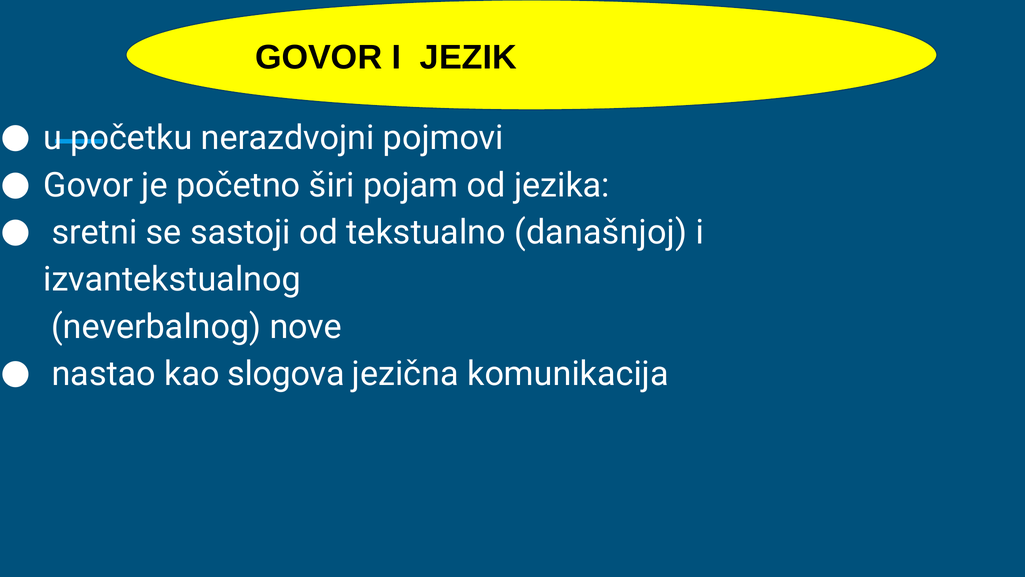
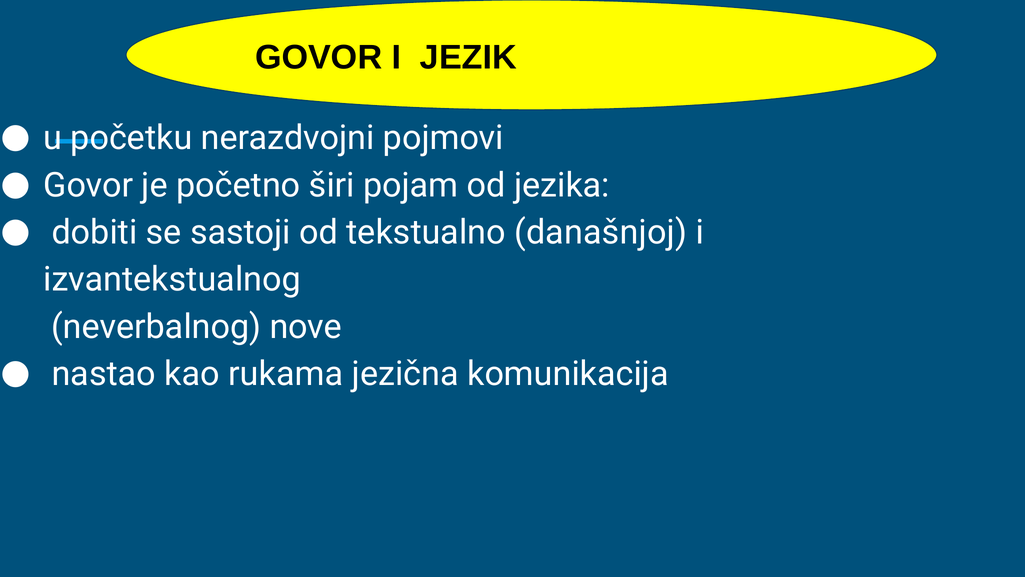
sretni: sretni -> dobiti
slogova: slogova -> rukama
